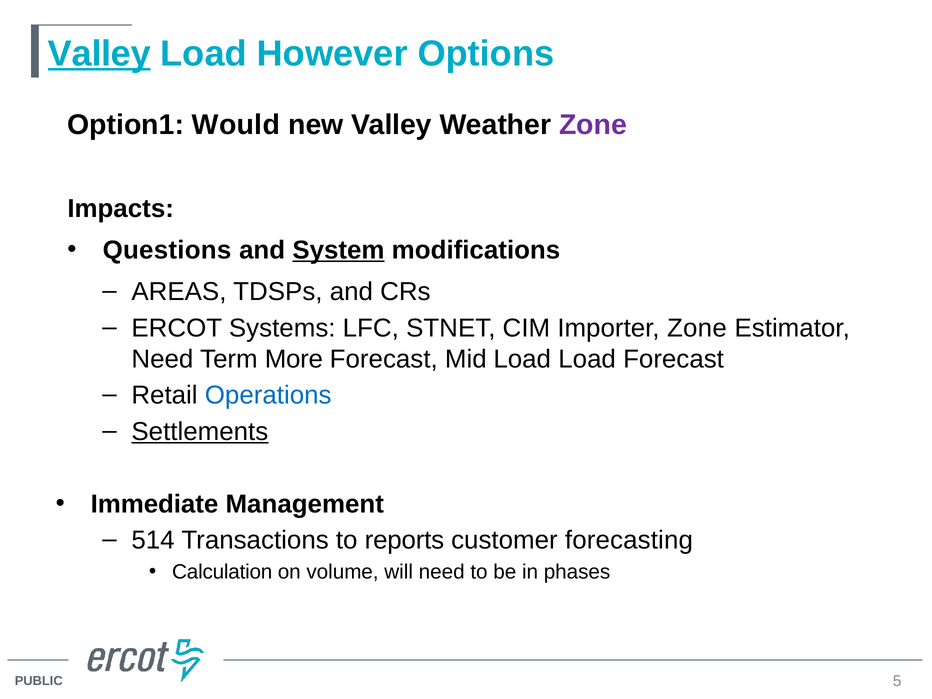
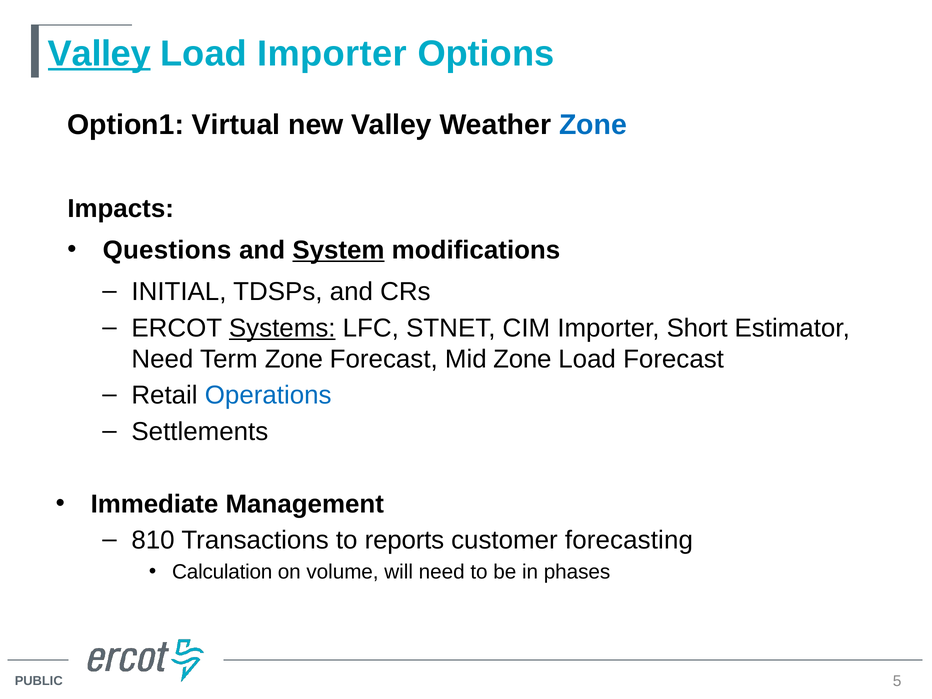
Load However: However -> Importer
Would: Would -> Virtual
Zone at (593, 125) colour: purple -> blue
AREAS: AREAS -> INITIAL
Systems underline: none -> present
Importer Zone: Zone -> Short
Term More: More -> Zone
Mid Load: Load -> Zone
Settlements underline: present -> none
514: 514 -> 810
